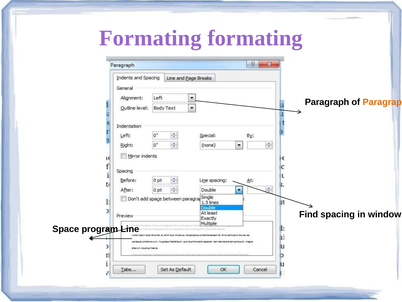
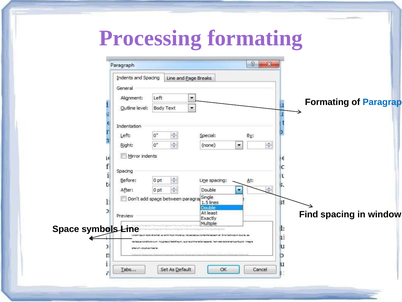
Formating at (150, 38): Formating -> Processing
Paragraph at (327, 102): Paragraph -> Formating
Paragrap colour: orange -> blue
program: program -> symbols
